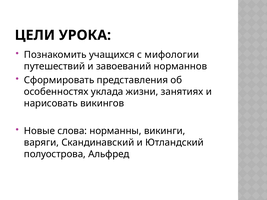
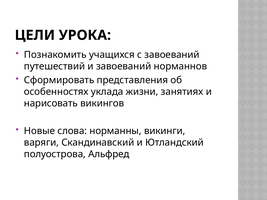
с мифологии: мифологии -> завоеваний
